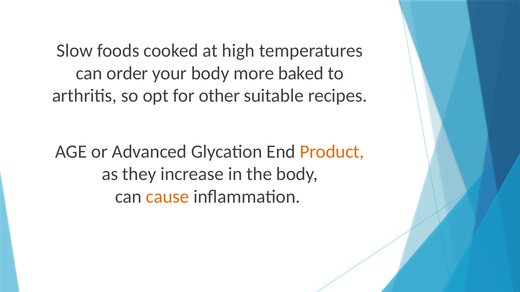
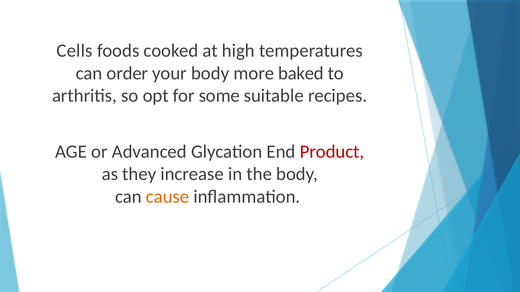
Slow: Slow -> Cells
other: other -> some
Product colour: orange -> red
